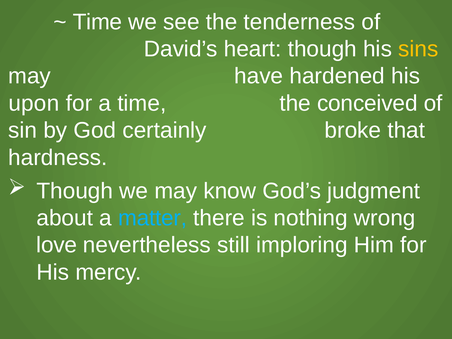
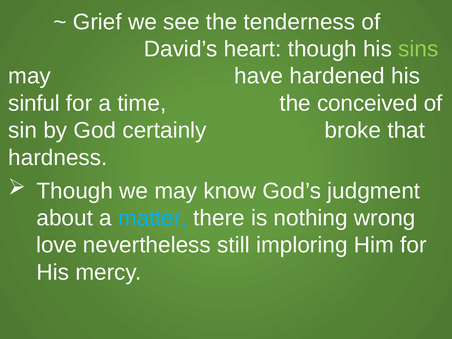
Time at (97, 22): Time -> Grief
sins colour: yellow -> light green
upon: upon -> sinful
